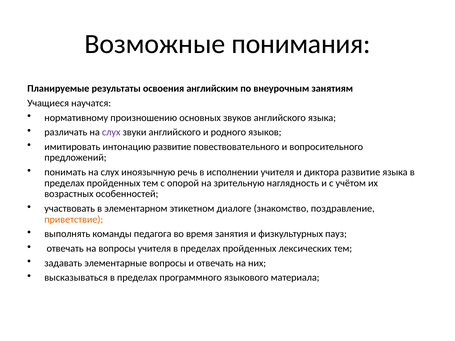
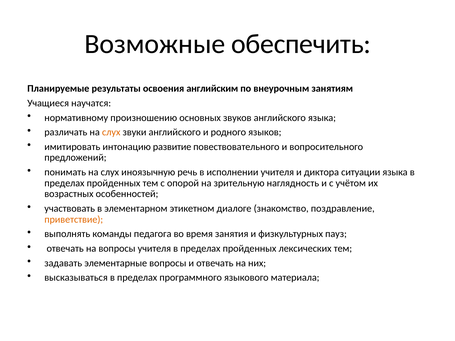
понимания: понимания -> обеспечить
слух at (111, 132) colour: purple -> orange
диктора развитие: развитие -> ситуации
